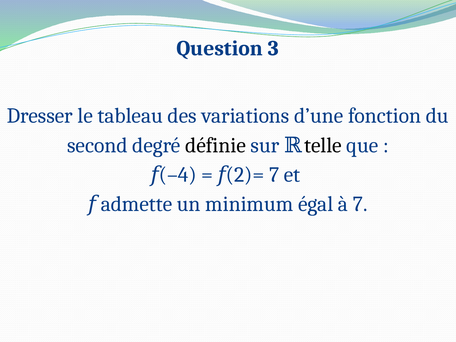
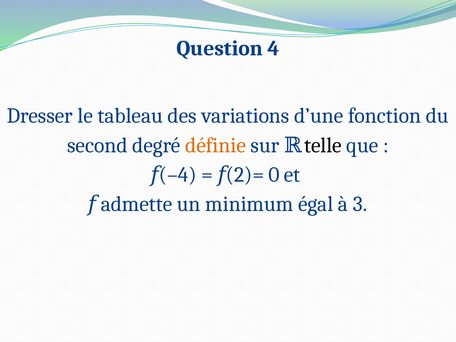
3: 3 -> 4
définie colour: black -> orange
7 at (274, 175): 7 -> 0
à 7: 7 -> 3
